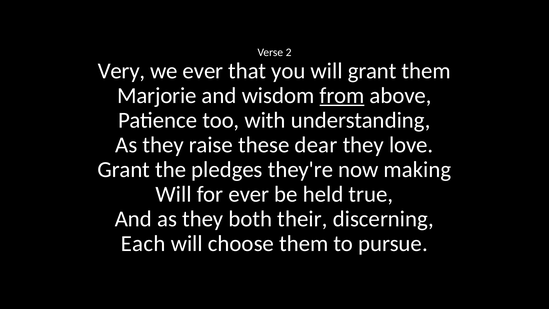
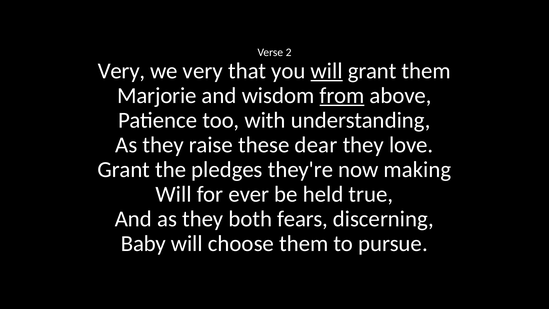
we ever: ever -> very
will at (327, 71) underline: none -> present
their: their -> fears
Each: Each -> Baby
